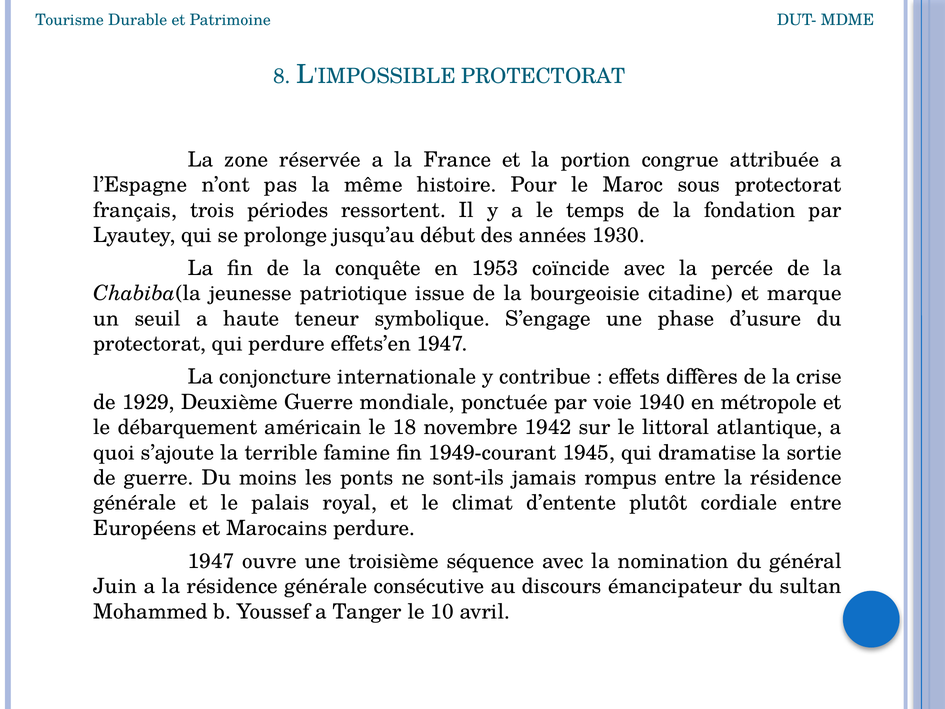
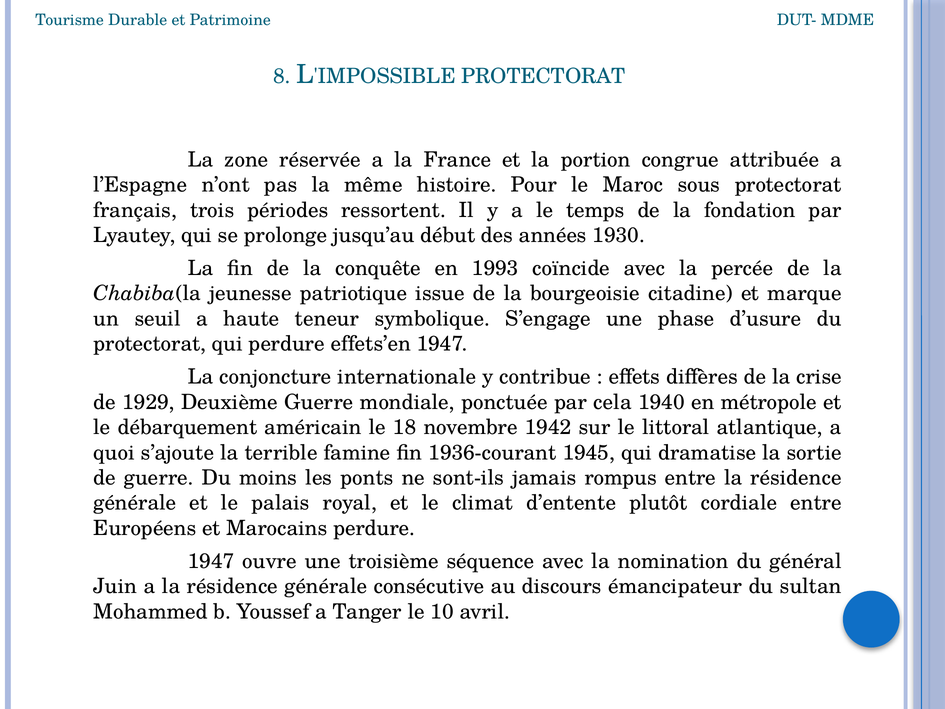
1953: 1953 -> 1993
voie: voie -> cela
1949-courant: 1949-courant -> 1936-courant
